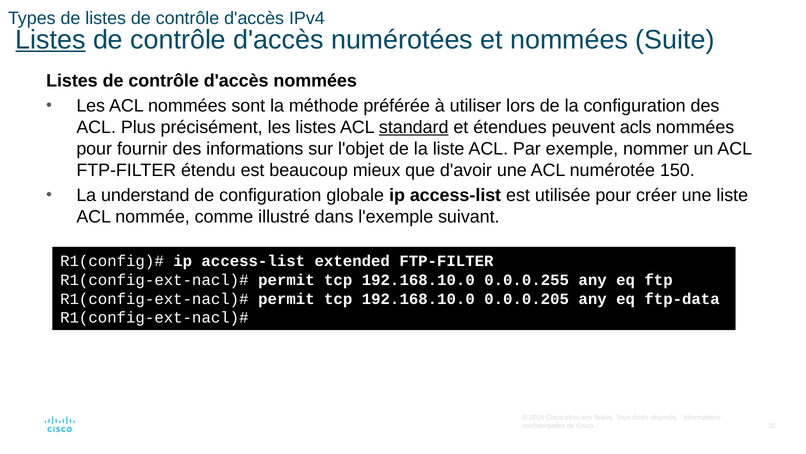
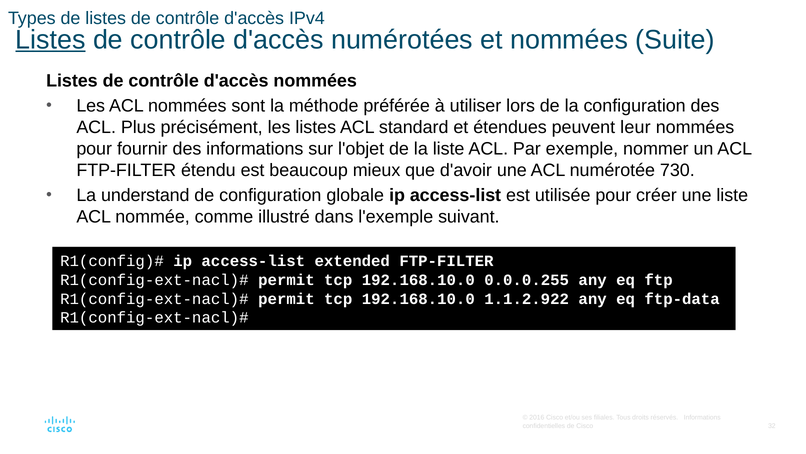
standard underline: present -> none
acls: acls -> leur
150: 150 -> 730
0.0.0.205: 0.0.0.205 -> 1.1.2.922
